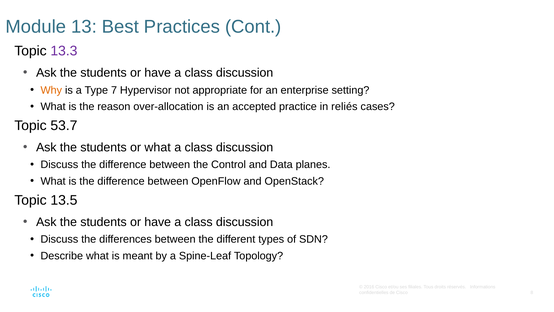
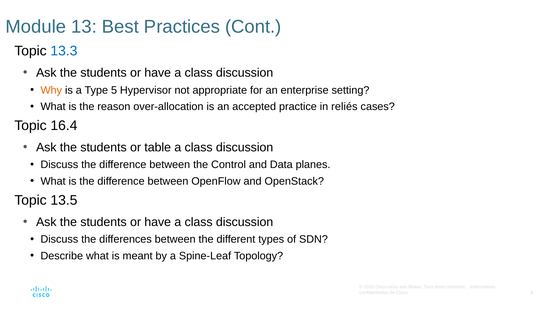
13.3 colour: purple -> blue
7: 7 -> 5
53.7: 53.7 -> 16.4
or what: what -> table
